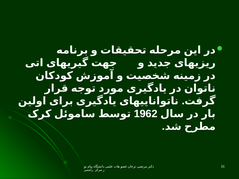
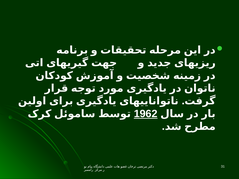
1962 underline: none -> present
